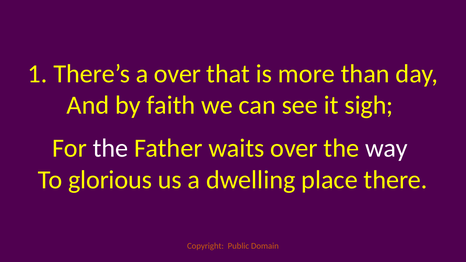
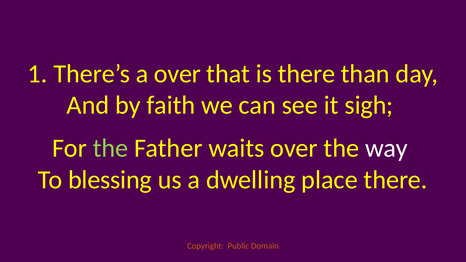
is more: more -> there
the at (111, 148) colour: white -> light green
glorious: glorious -> blessing
